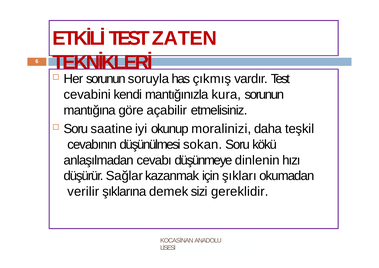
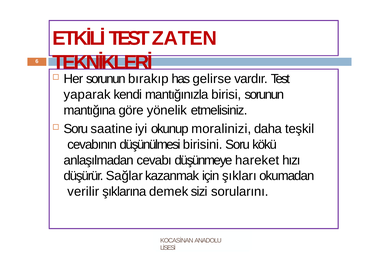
soruyla: soruyla -> bırakıp
çıkmış: çıkmış -> gelirse
cevabini: cevabini -> yaparak
kura: kura -> birisi
açabilir: açabilir -> yönelik
sokan: sokan -> birisini
dinlenin: dinlenin -> hareket
gereklidir: gereklidir -> sorularını
